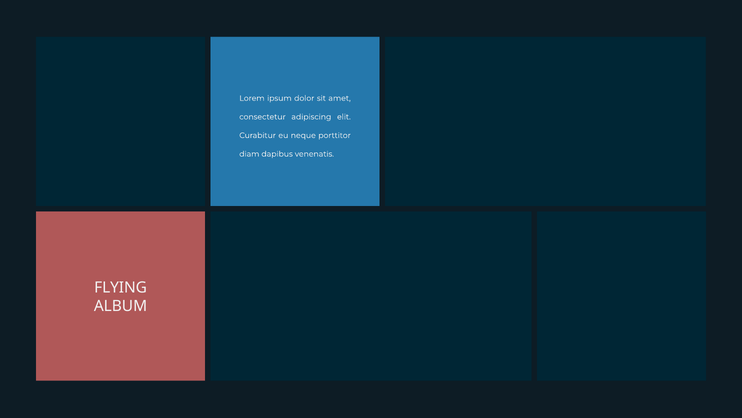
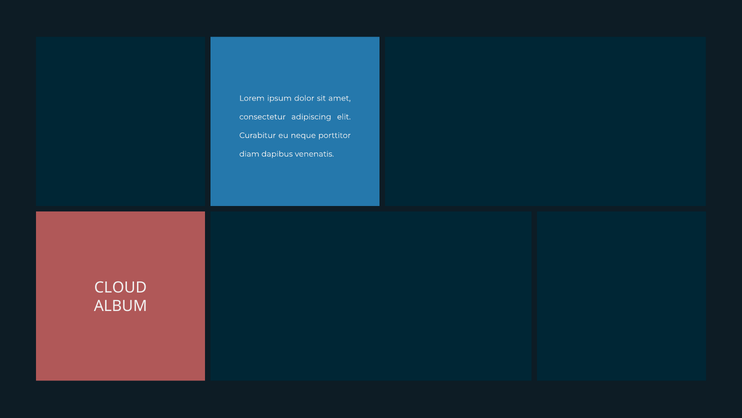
FLYING: FLYING -> CLOUD
